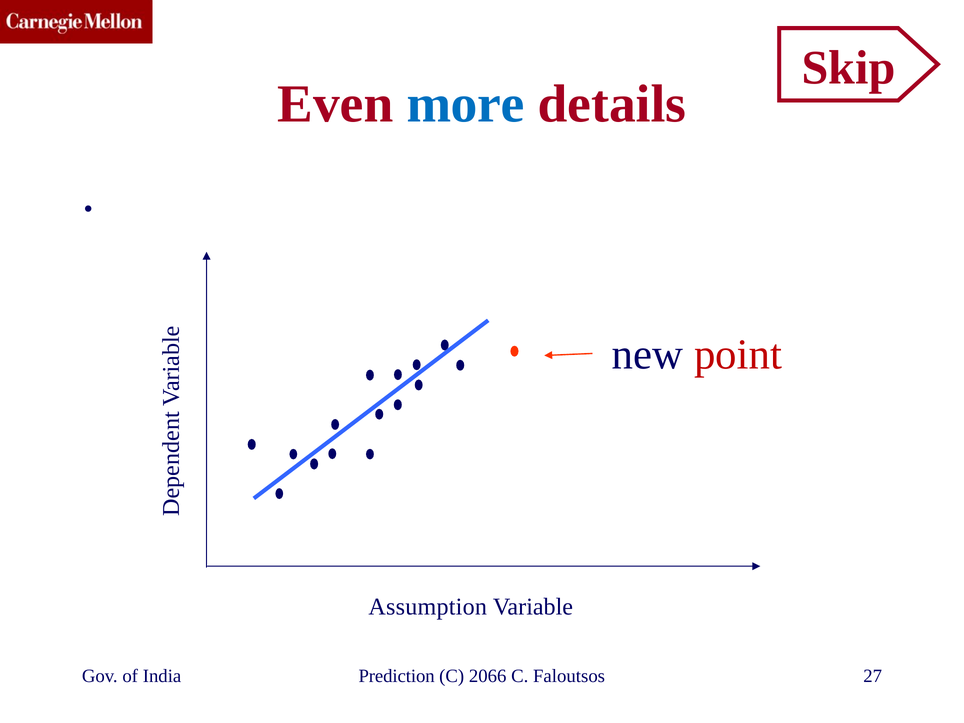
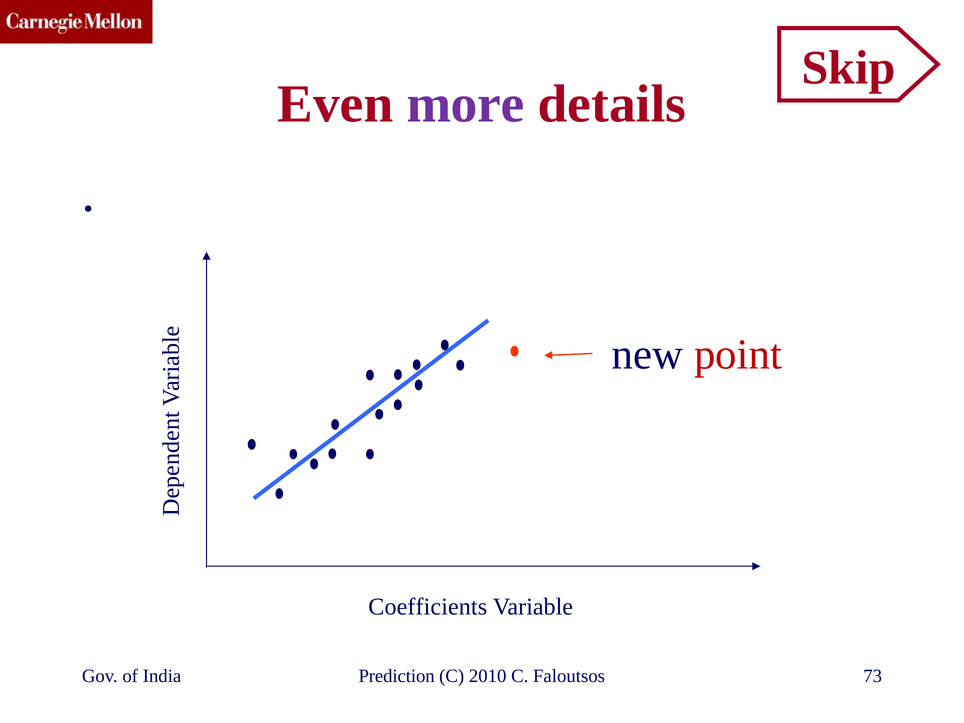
more colour: blue -> purple
Assumption: Assumption -> Coefficients
2066: 2066 -> 2010
27: 27 -> 73
